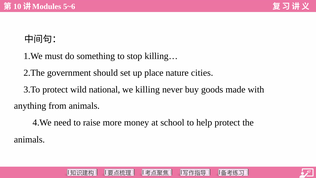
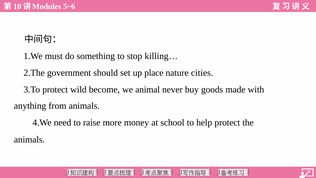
national: national -> become
killing: killing -> animal
